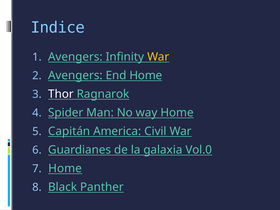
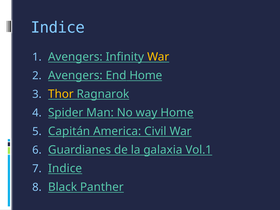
Thor colour: white -> yellow
Vol.0: Vol.0 -> Vol.1
Home at (65, 168): Home -> Indice
